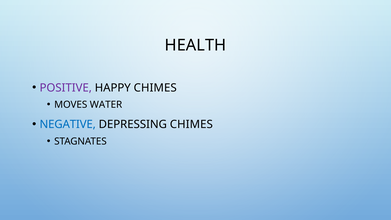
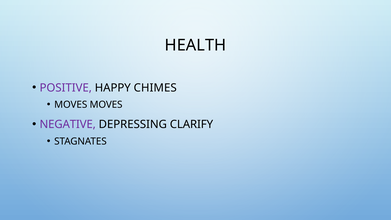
MOVES WATER: WATER -> MOVES
NEGATIVE colour: blue -> purple
DEPRESSING CHIMES: CHIMES -> CLARIFY
